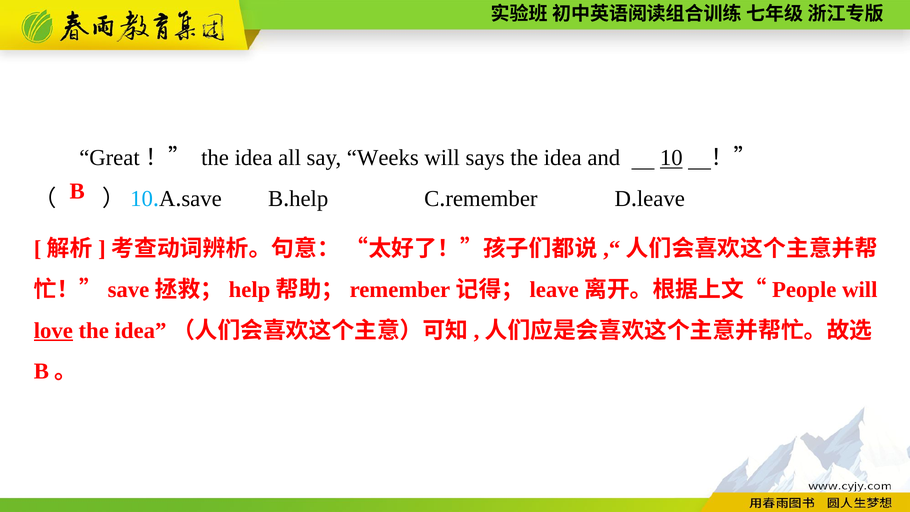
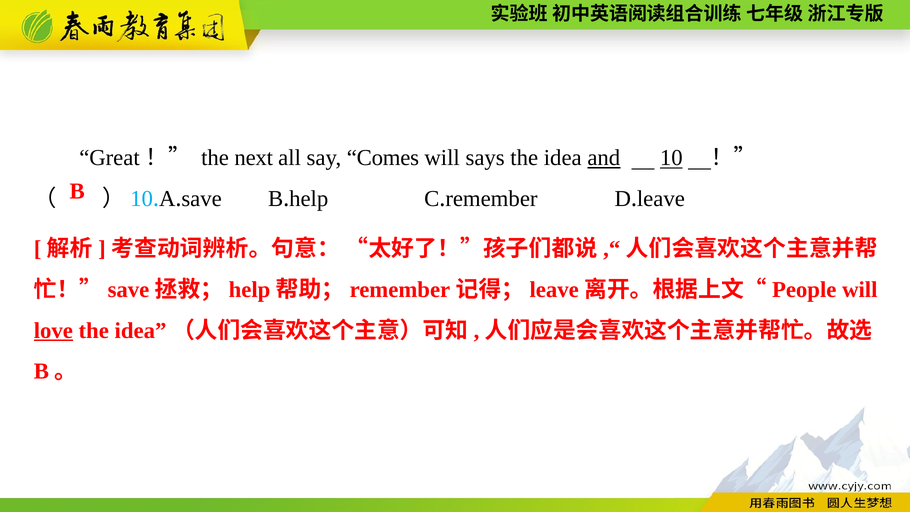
Great！ the idea: idea -> next
Weeks: Weeks -> Comes
and underline: none -> present
